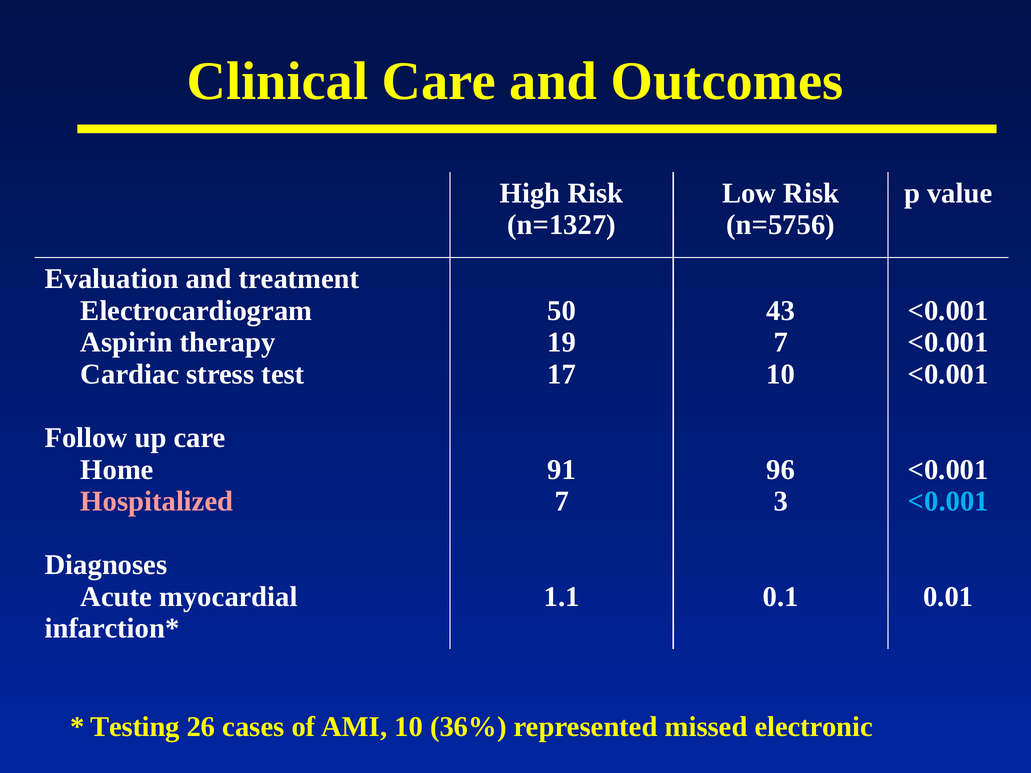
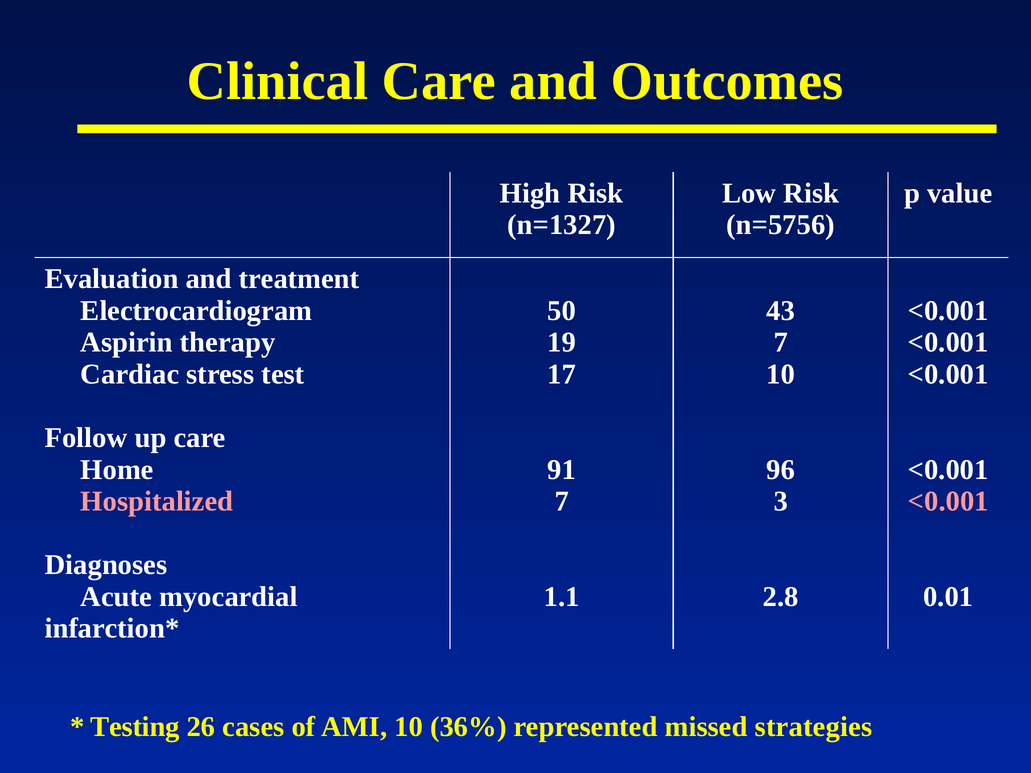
<0.001 at (948, 501) colour: light blue -> pink
0.1: 0.1 -> 2.8
electronic: electronic -> strategies
